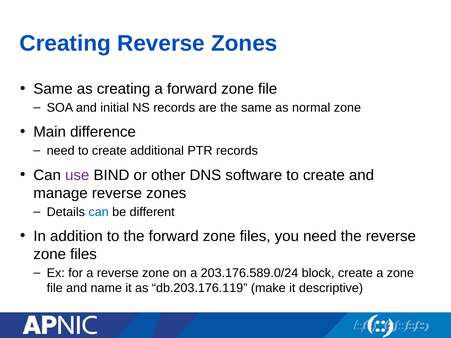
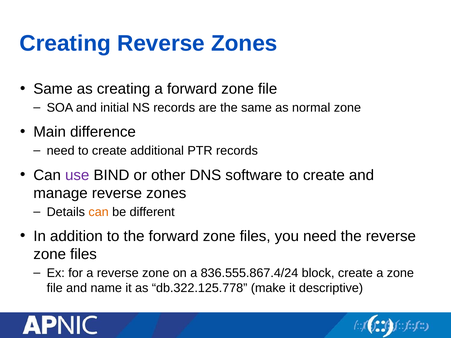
can at (99, 212) colour: blue -> orange
203.176.589.0/24: 203.176.589.0/24 -> 836.555.867.4/24
db.203.176.119: db.203.176.119 -> db.322.125.778
